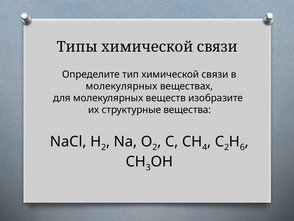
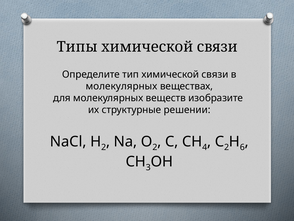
вещества: вещества -> решении
